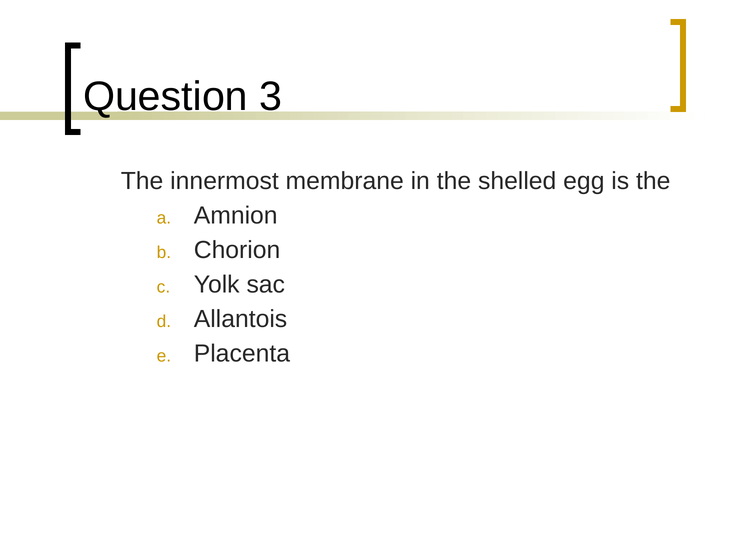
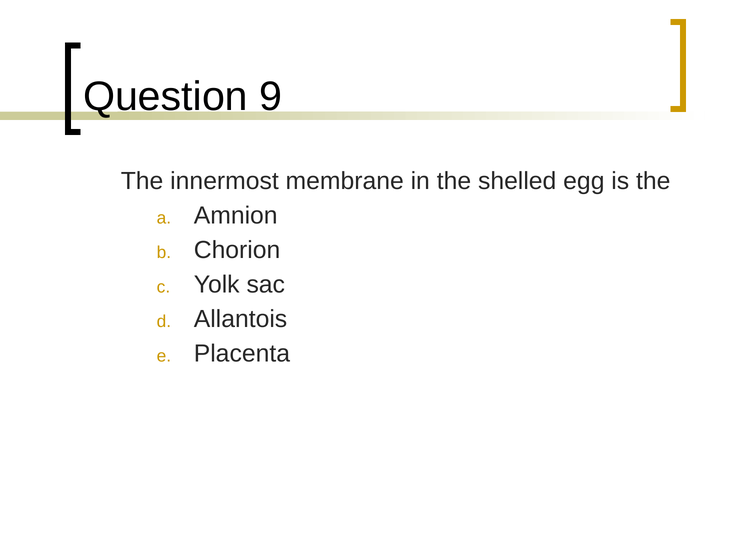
3: 3 -> 9
